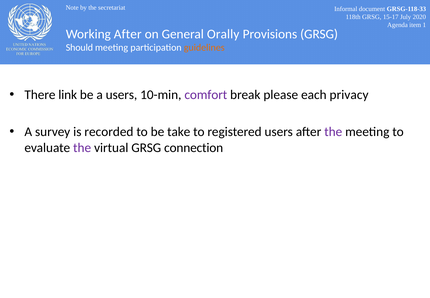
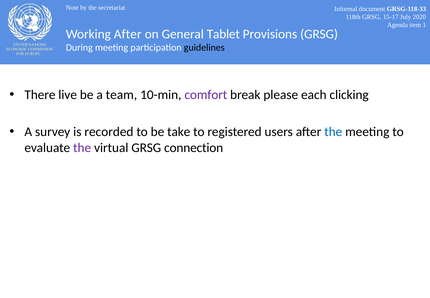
Orally: Orally -> Tablet
Should: Should -> During
guidelines colour: orange -> black
link: link -> live
a users: users -> team
privacy: privacy -> clicking
the at (333, 132) colour: purple -> blue
